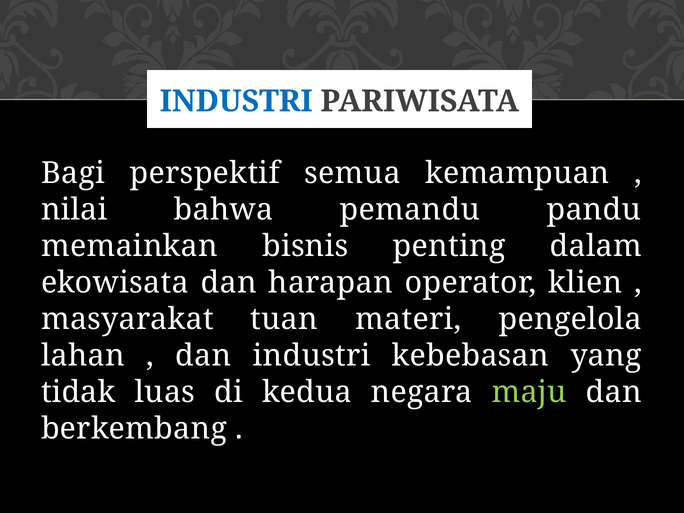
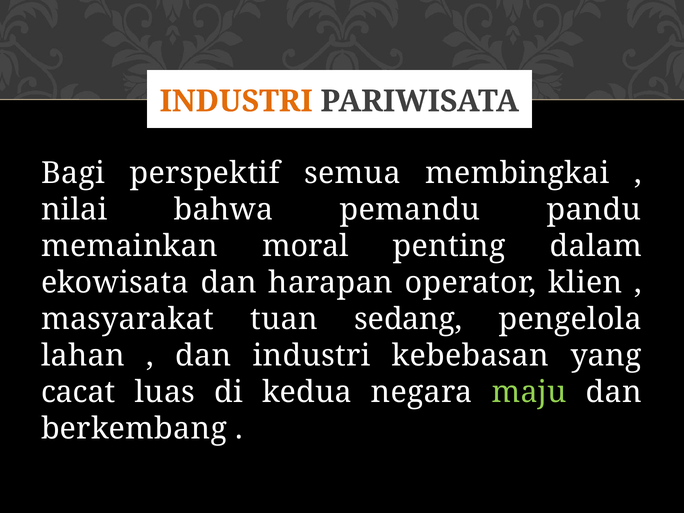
INDUSTRI at (236, 101) colour: blue -> orange
kemampuan: kemampuan -> membingkai
bisnis: bisnis -> moral
materi: materi -> sedang
tidak: tidak -> cacat
